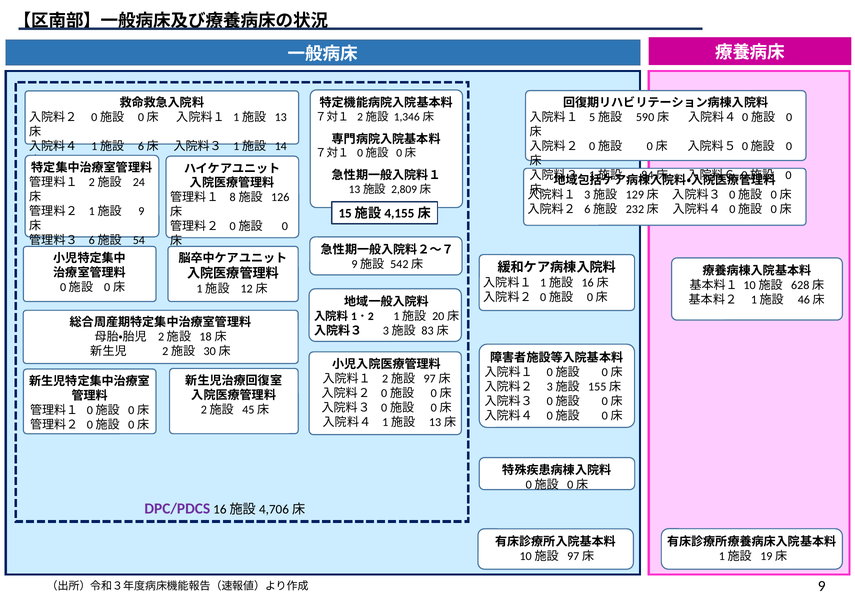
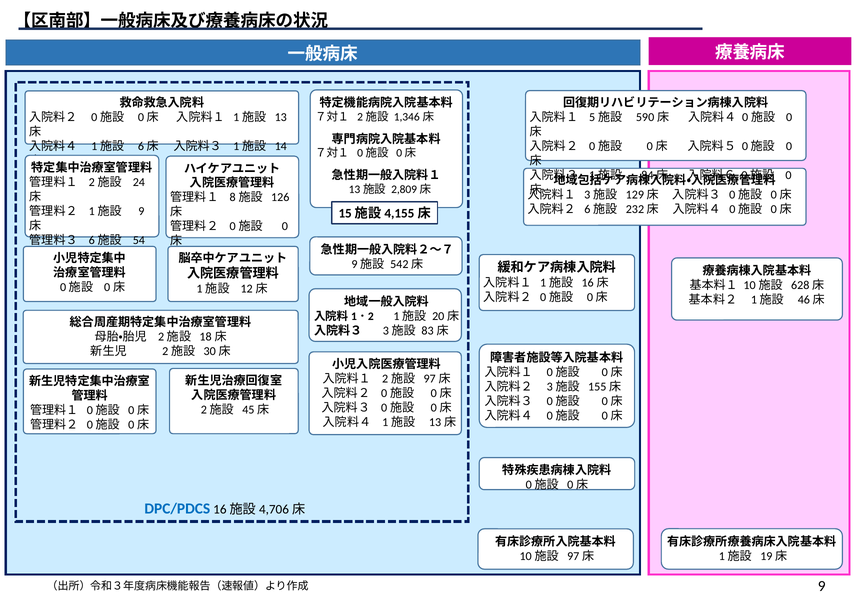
DPC/PDCS colour: purple -> blue
